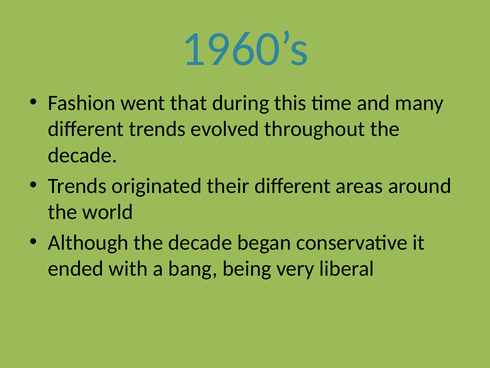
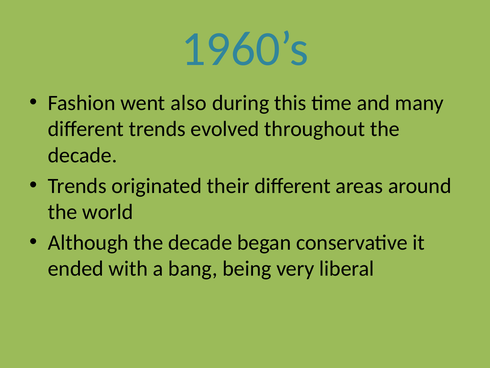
that: that -> also
